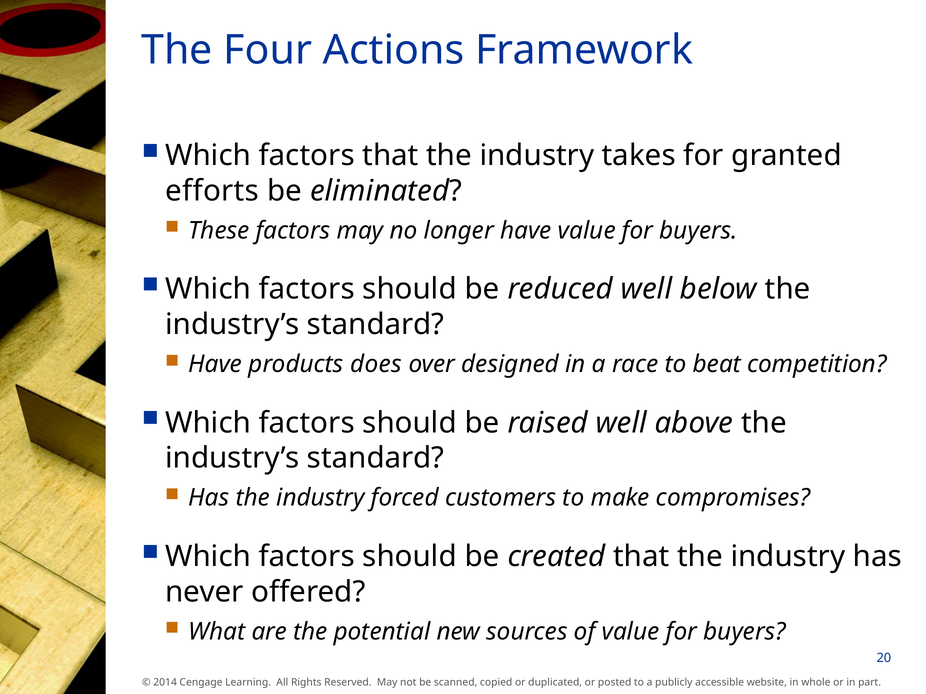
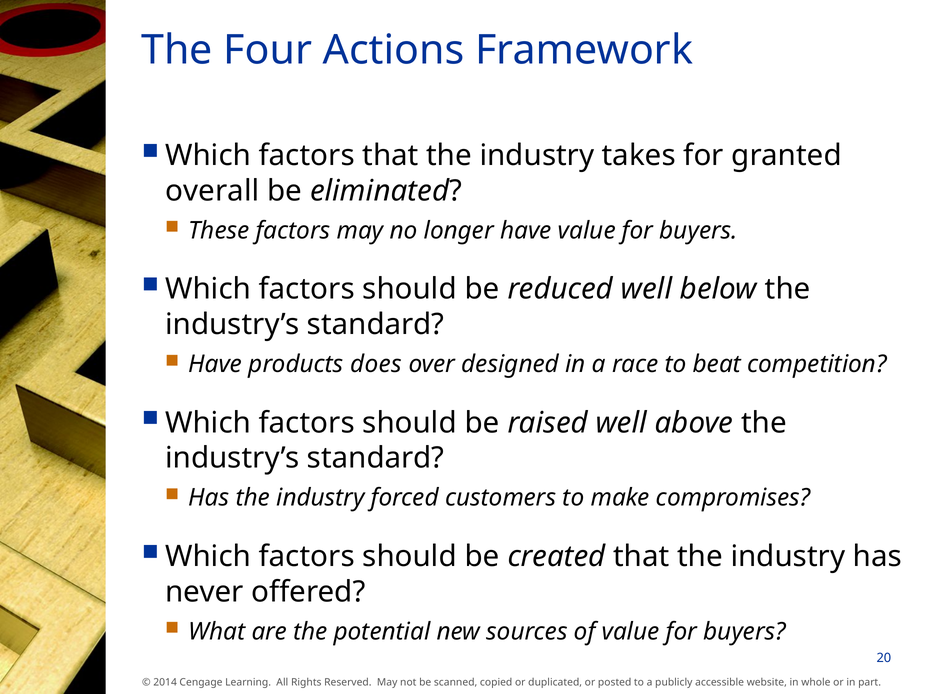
efforts: efforts -> overall
